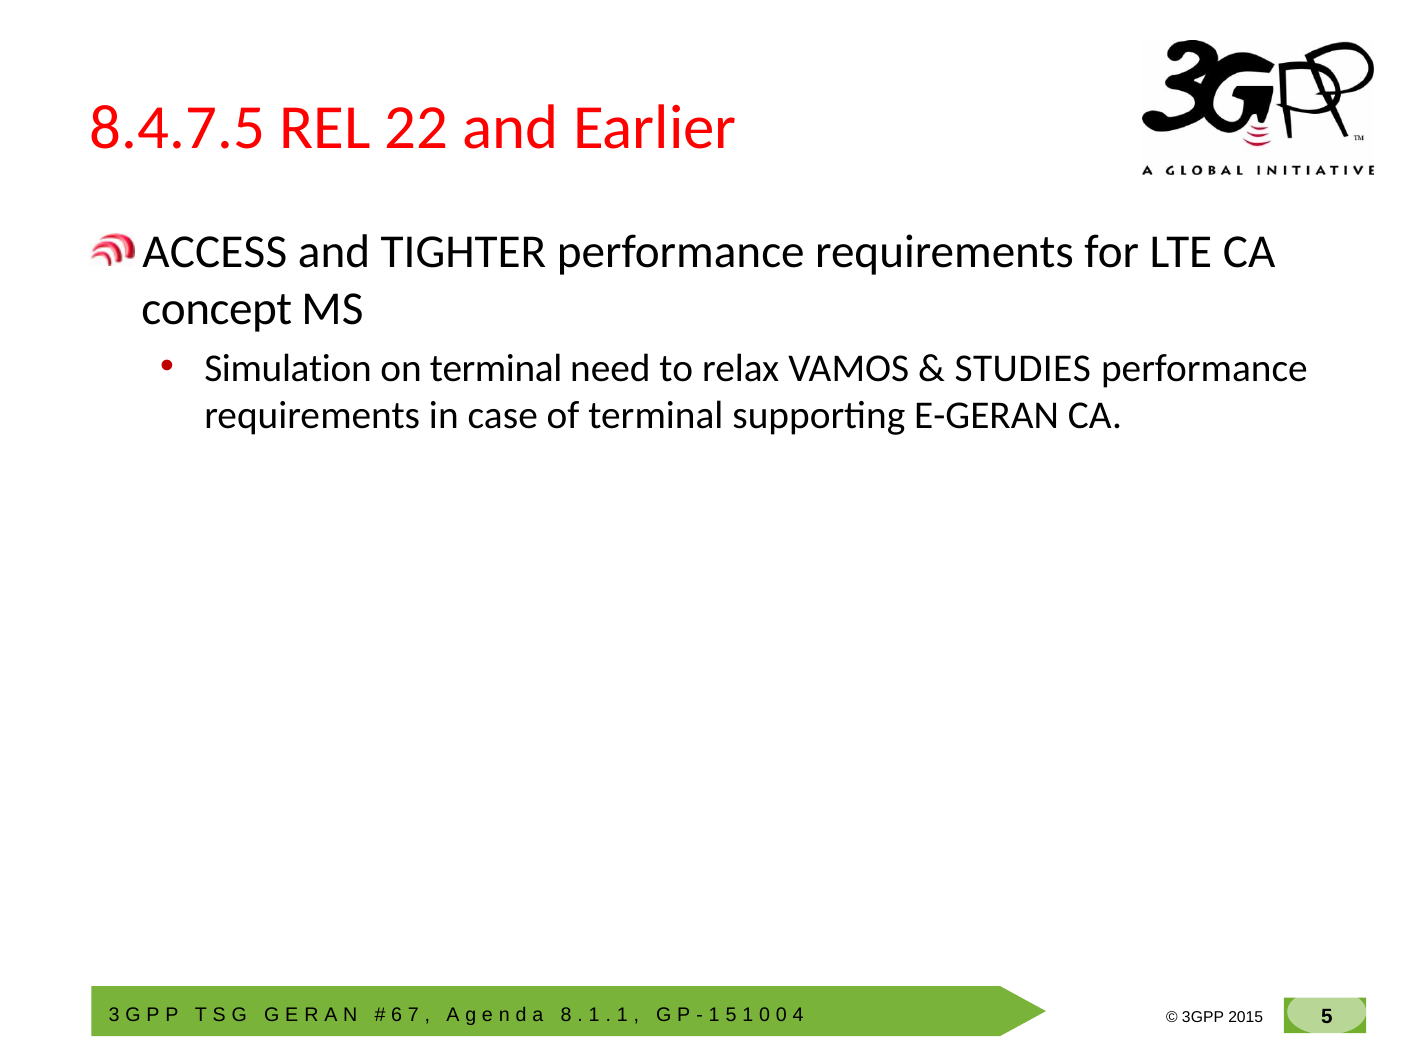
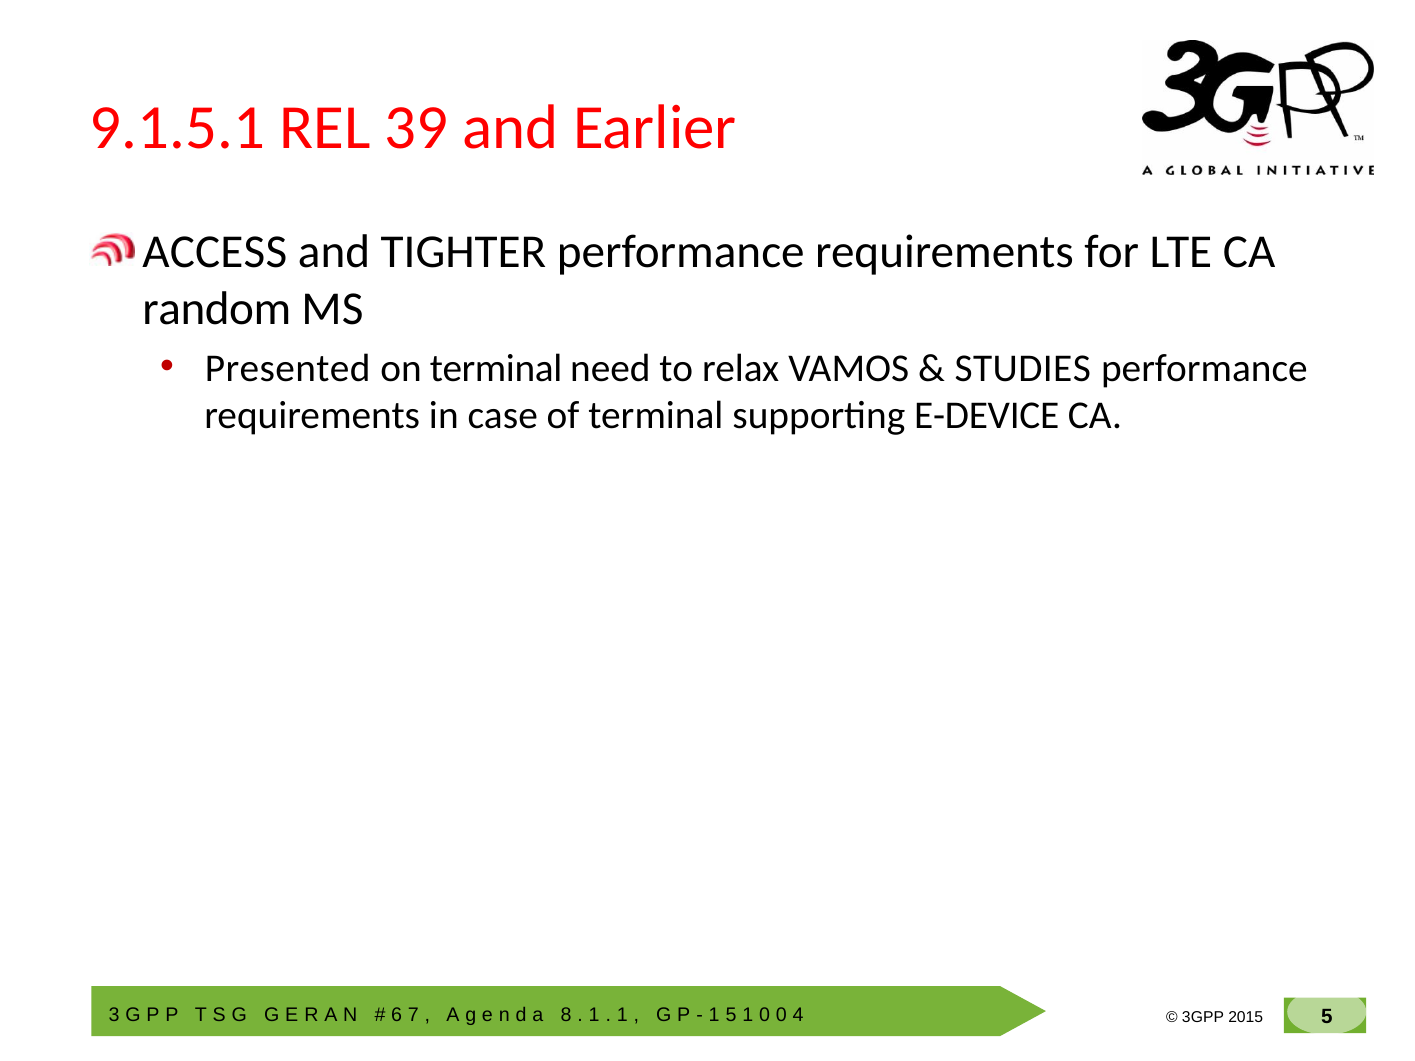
8.4.7.5: 8.4.7.5 -> 9.1.5.1
22: 22 -> 39
concept: concept -> random
Simulation: Simulation -> Presented
E-GERAN: E-GERAN -> E-DEVICE
